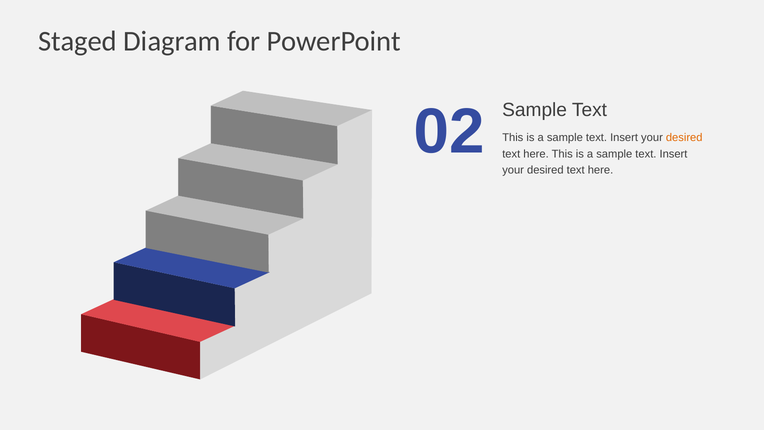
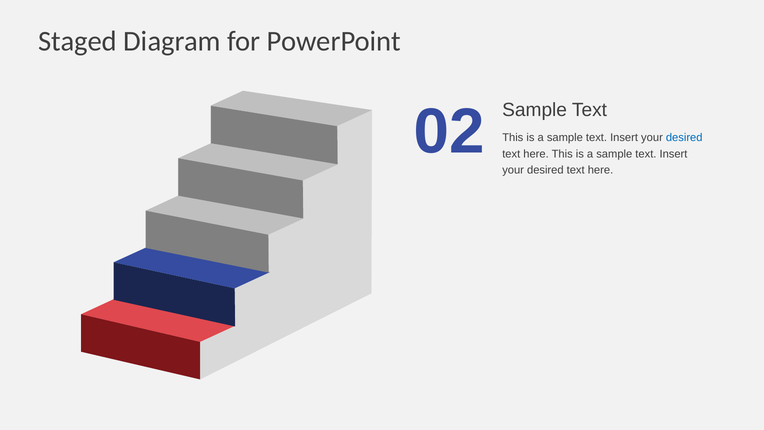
desired at (684, 138) colour: orange -> blue
